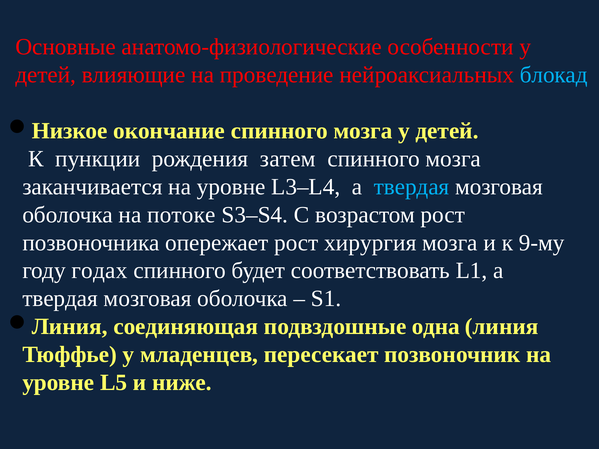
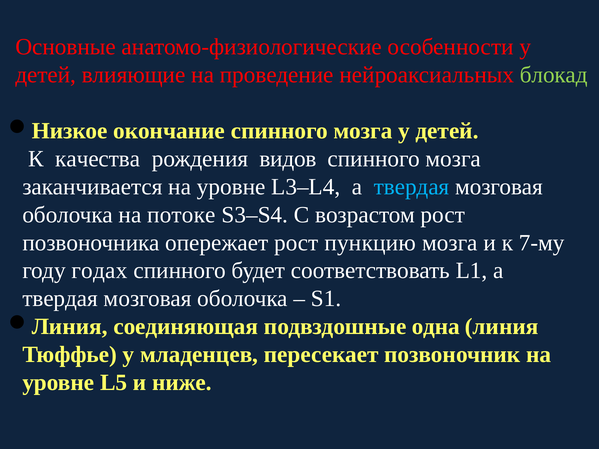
блокад colour: light blue -> light green
пункции: пункции -> качества
затем: затем -> видов
хирургия: хирургия -> пункцию
9-му: 9-му -> 7-му
